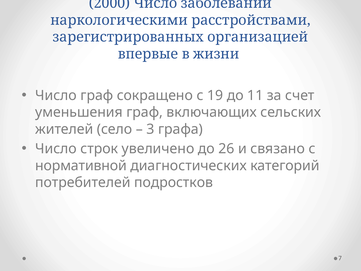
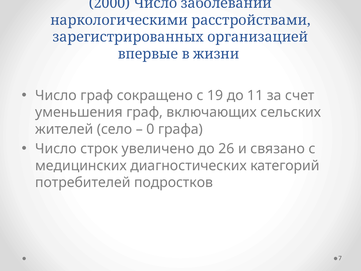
3: 3 -> 0
нормативной: нормативной -> медицинских
